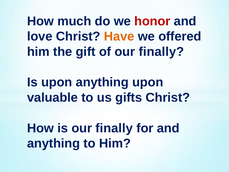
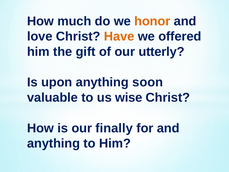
honor colour: red -> orange
of our finally: finally -> utterly
anything upon: upon -> soon
gifts: gifts -> wise
